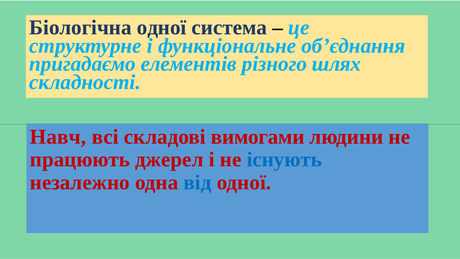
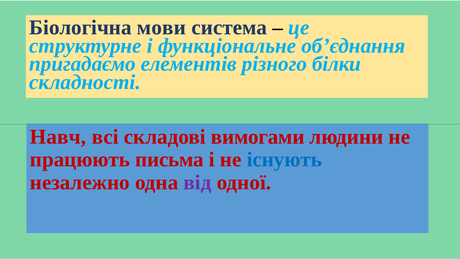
Біологічна одної: одної -> мови
шлях: шлях -> білки
джерел: джерел -> письма
від colour: blue -> purple
